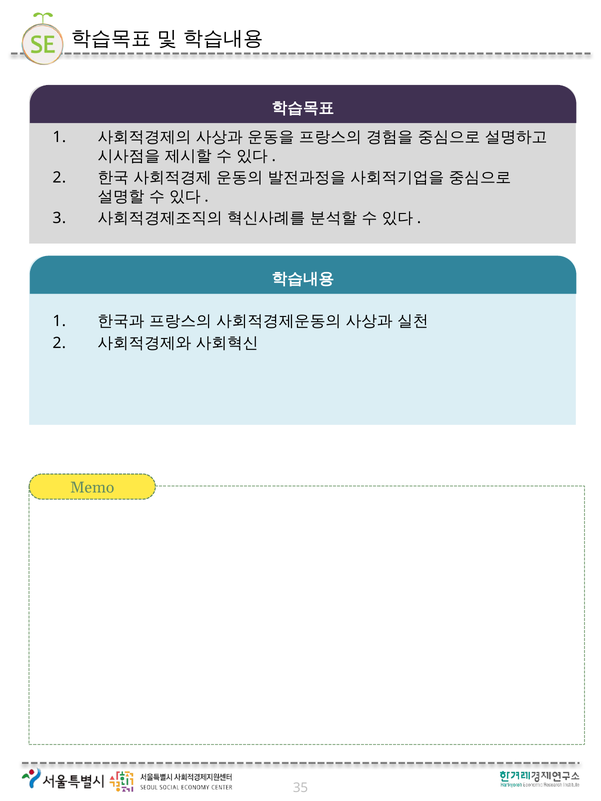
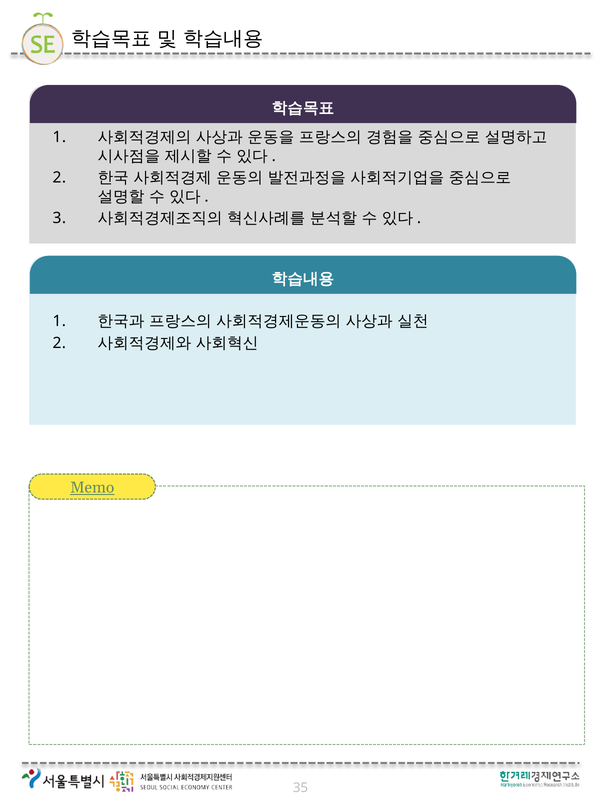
Memo underline: none -> present
